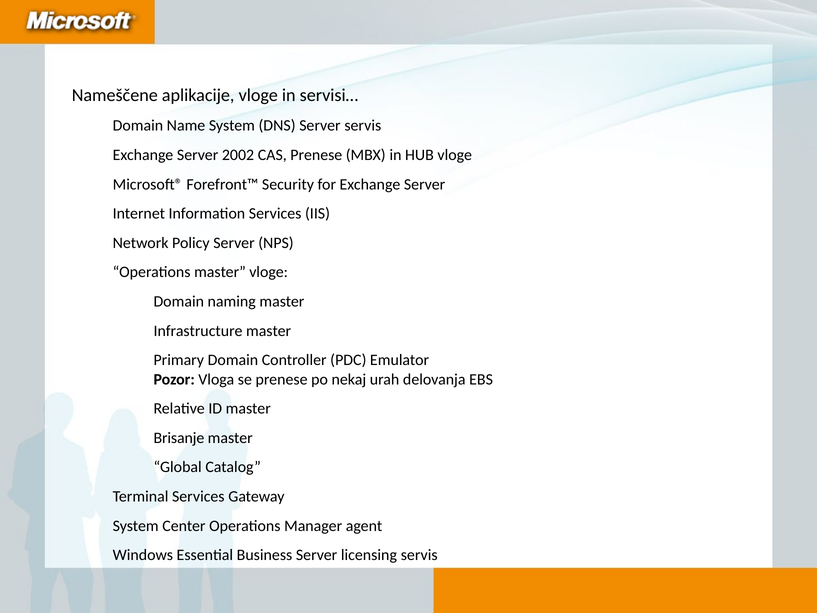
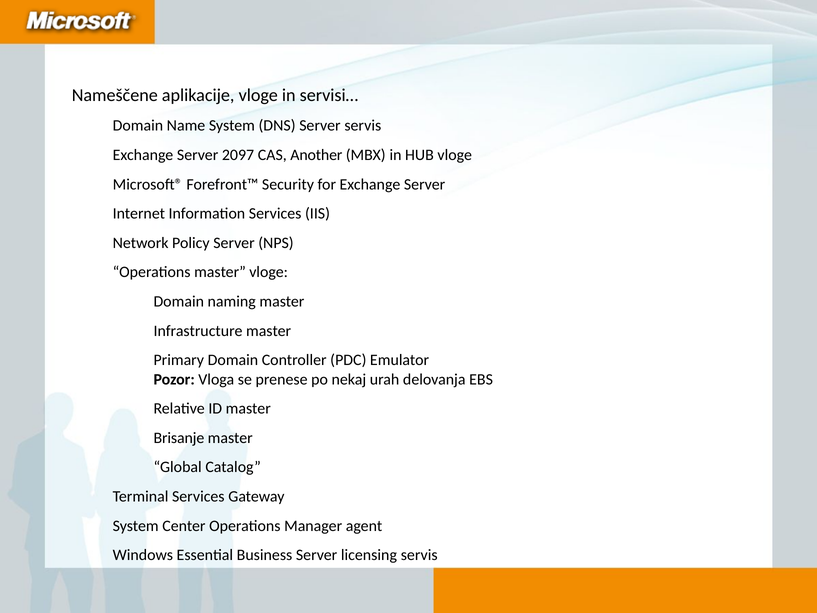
2002: 2002 -> 2097
CAS Prenese: Prenese -> Another
